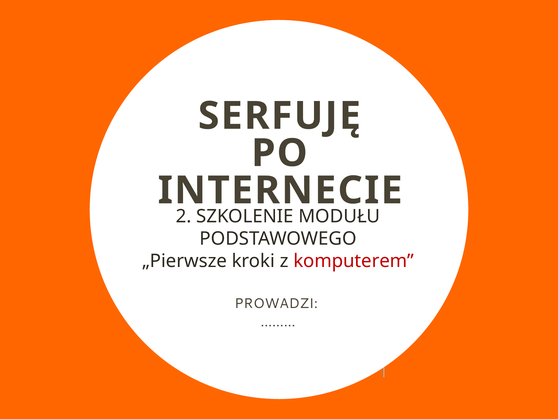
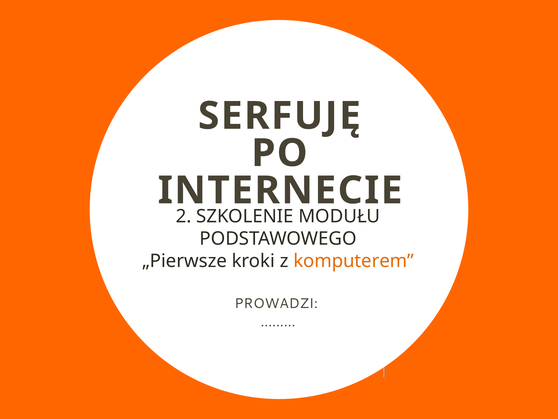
komputerem colour: red -> orange
